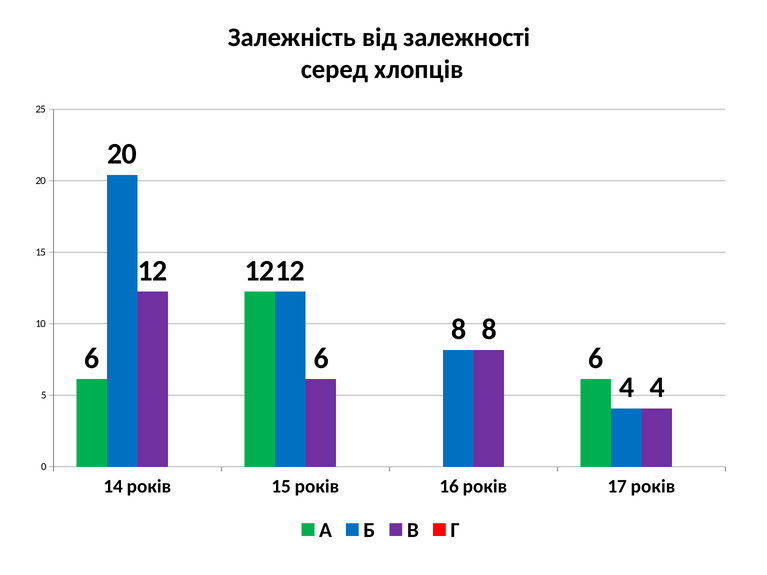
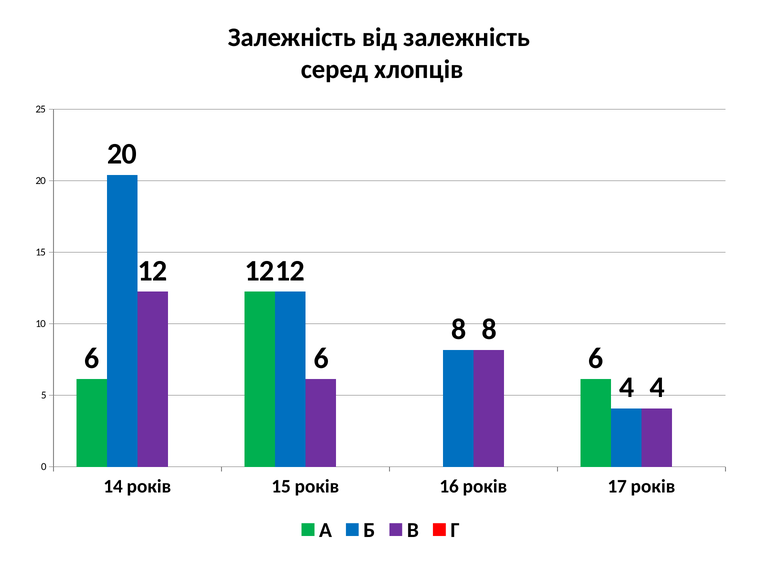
від залежності: залежності -> залежність
